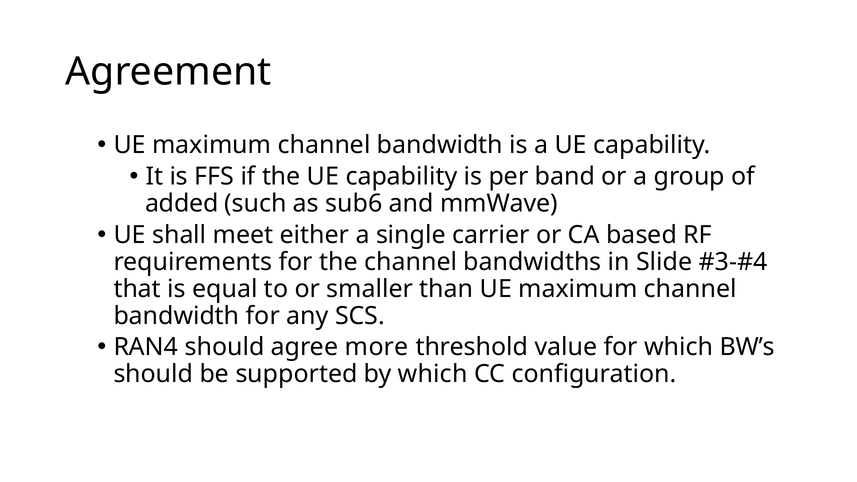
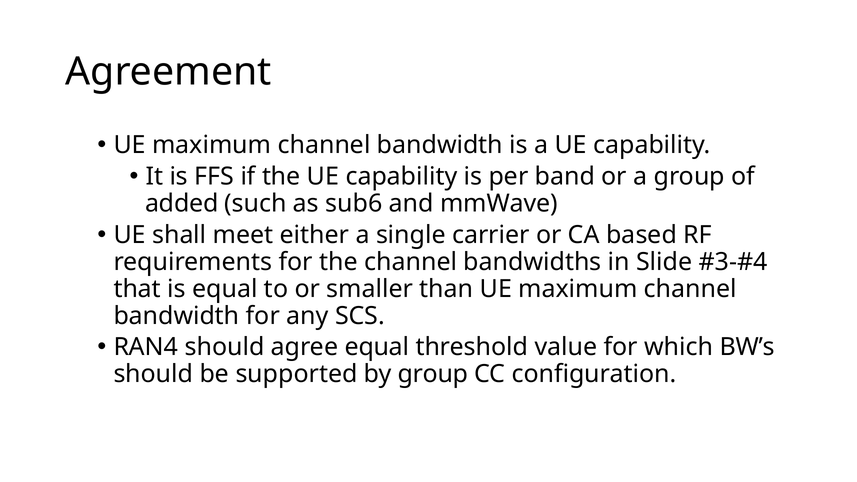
agree more: more -> equal
by which: which -> group
